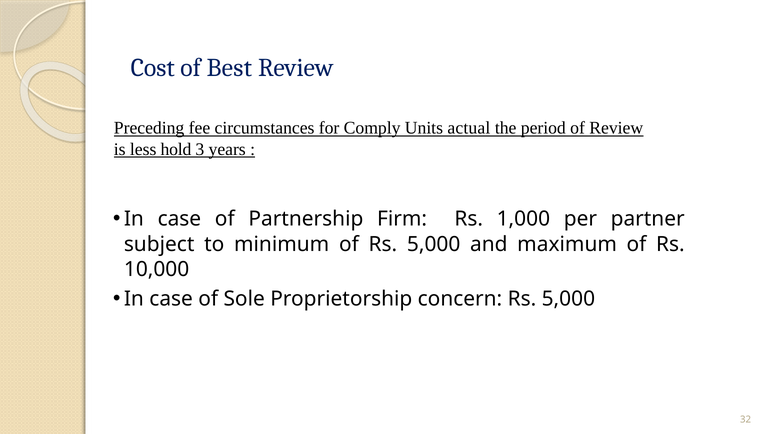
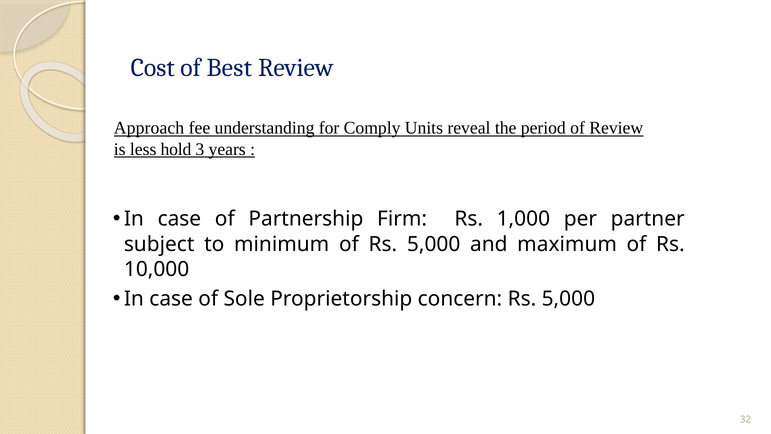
Preceding: Preceding -> Approach
circumstances: circumstances -> understanding
actual: actual -> reveal
